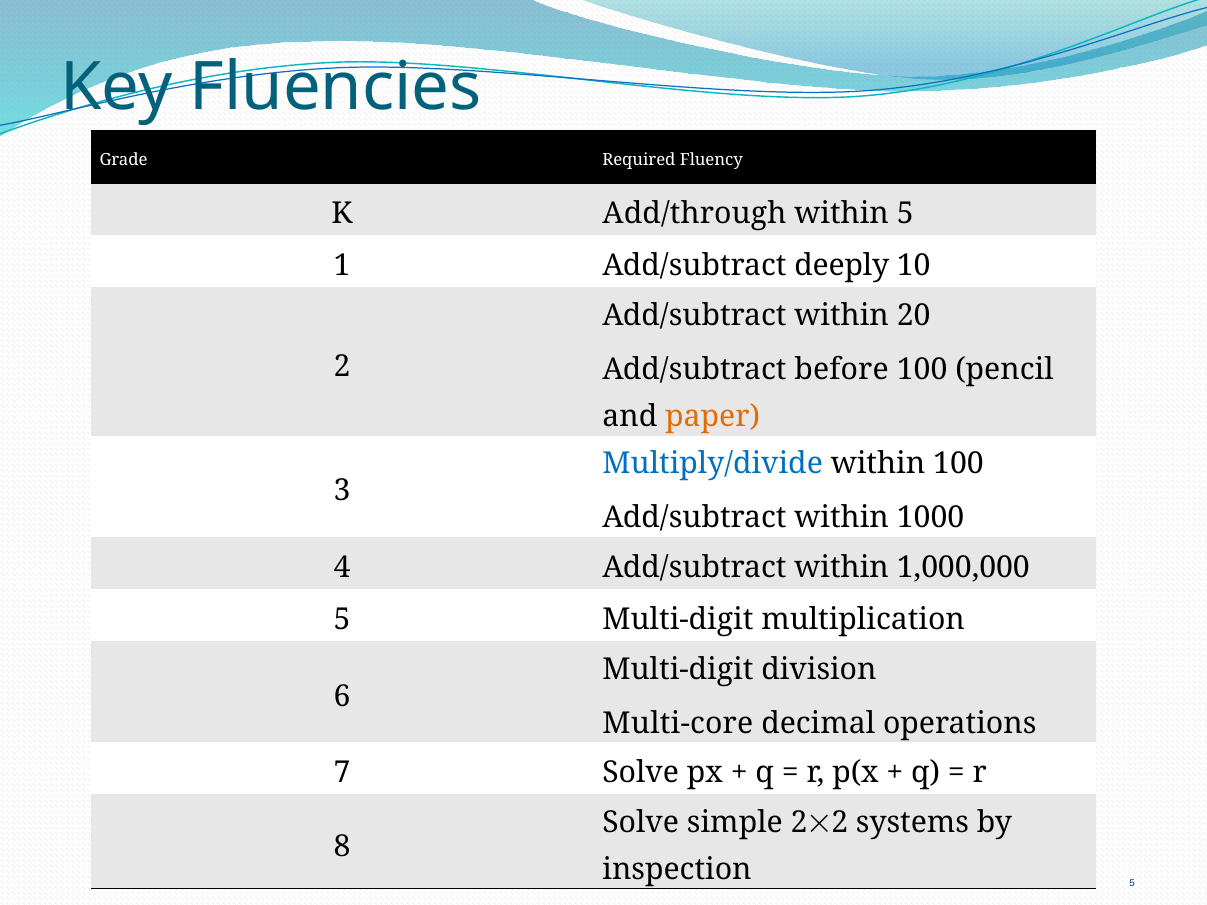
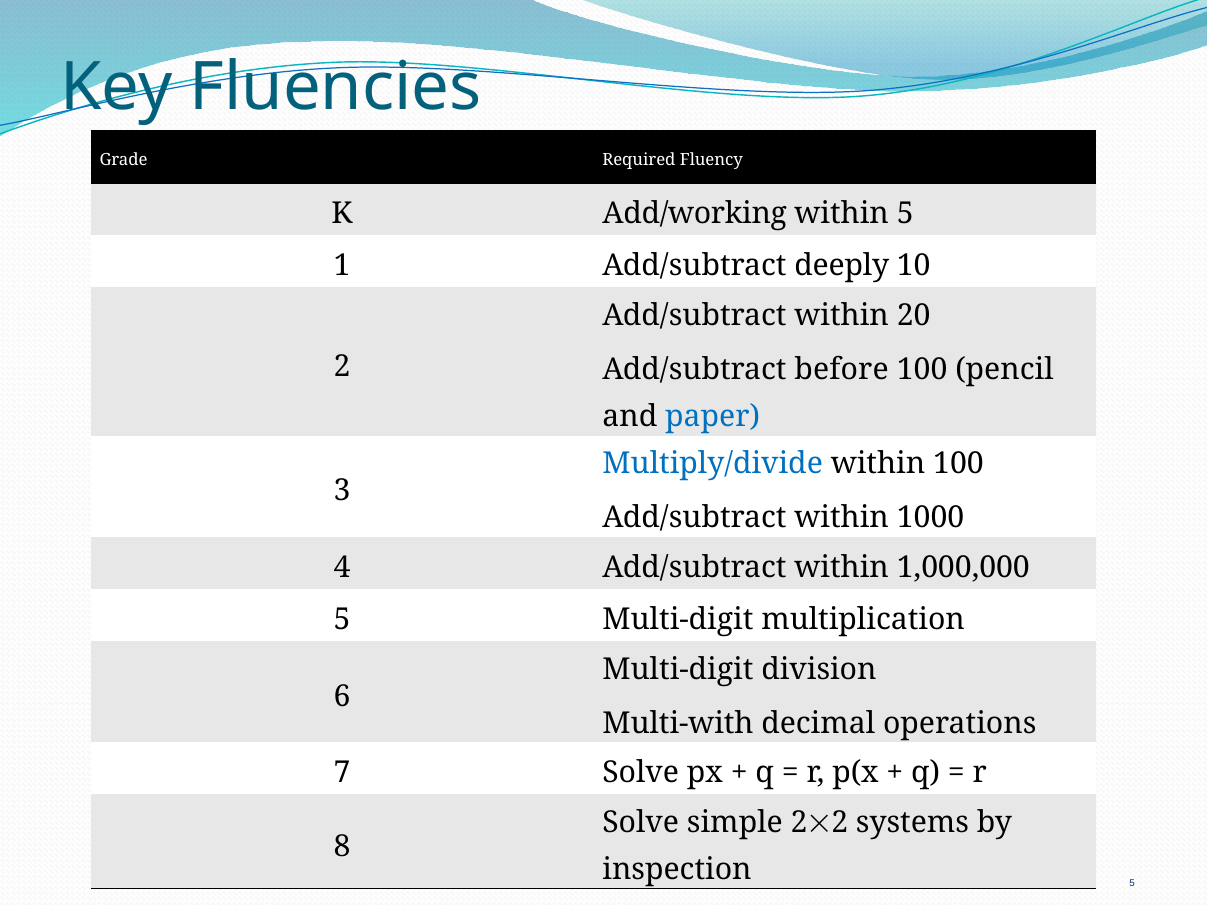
Add/through: Add/through -> Add/working
paper colour: orange -> blue
Multi-core: Multi-core -> Multi-with
